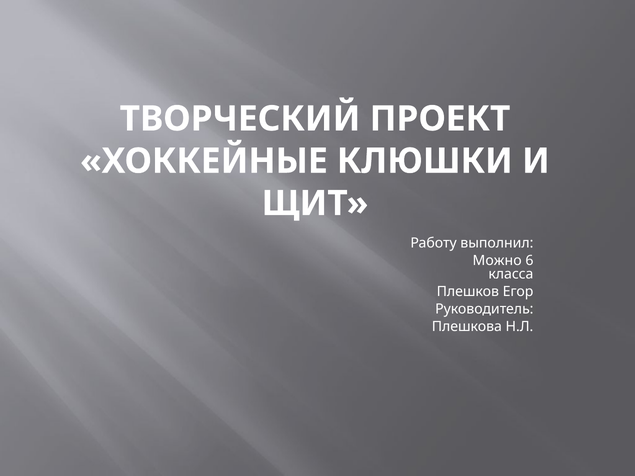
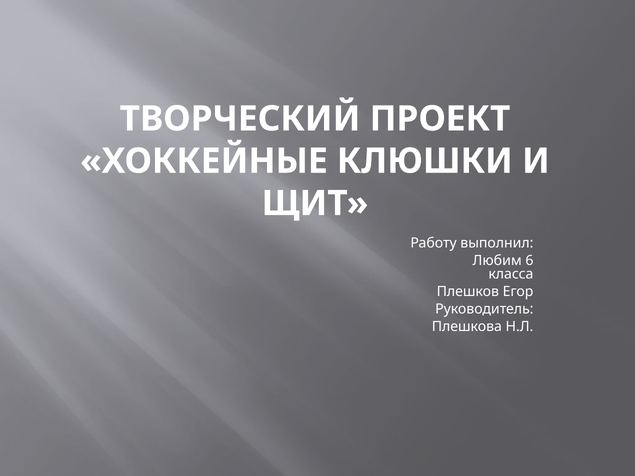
Можно: Можно -> Любим
